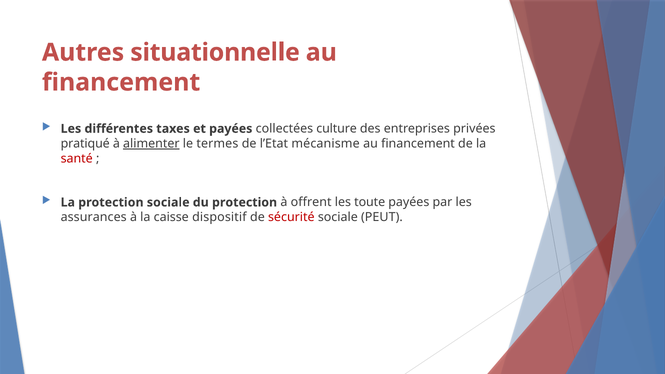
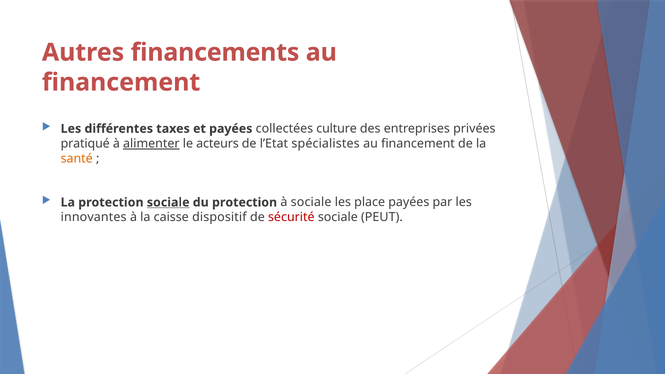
situationnelle: situationnelle -> financements
termes: termes -> acteurs
mécanisme: mécanisme -> spécialistes
santé colour: red -> orange
sociale at (168, 202) underline: none -> present
à offrent: offrent -> sociale
toute: toute -> place
assurances: assurances -> innovantes
